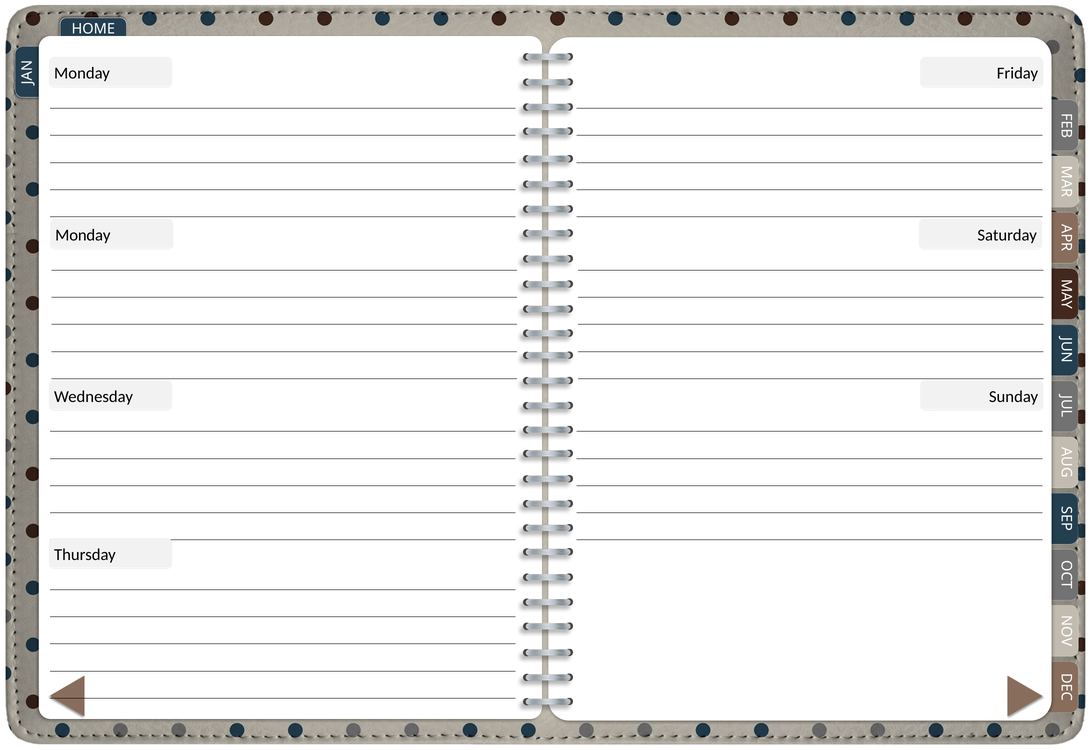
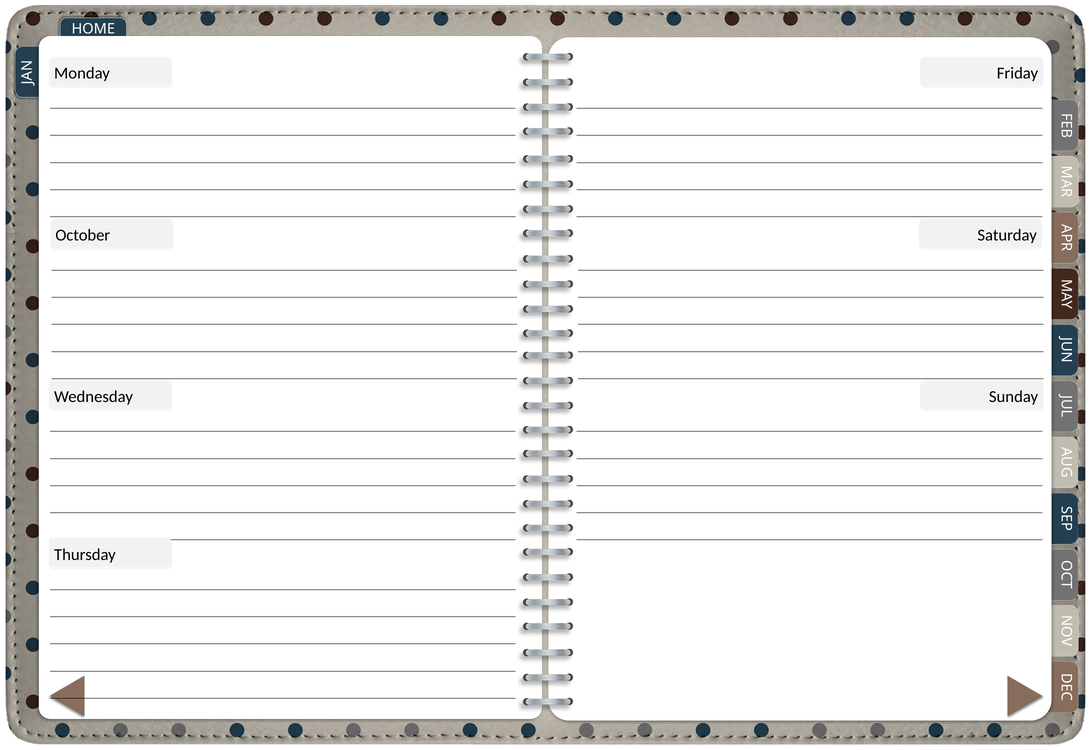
Monday at (83, 235): Monday -> October
